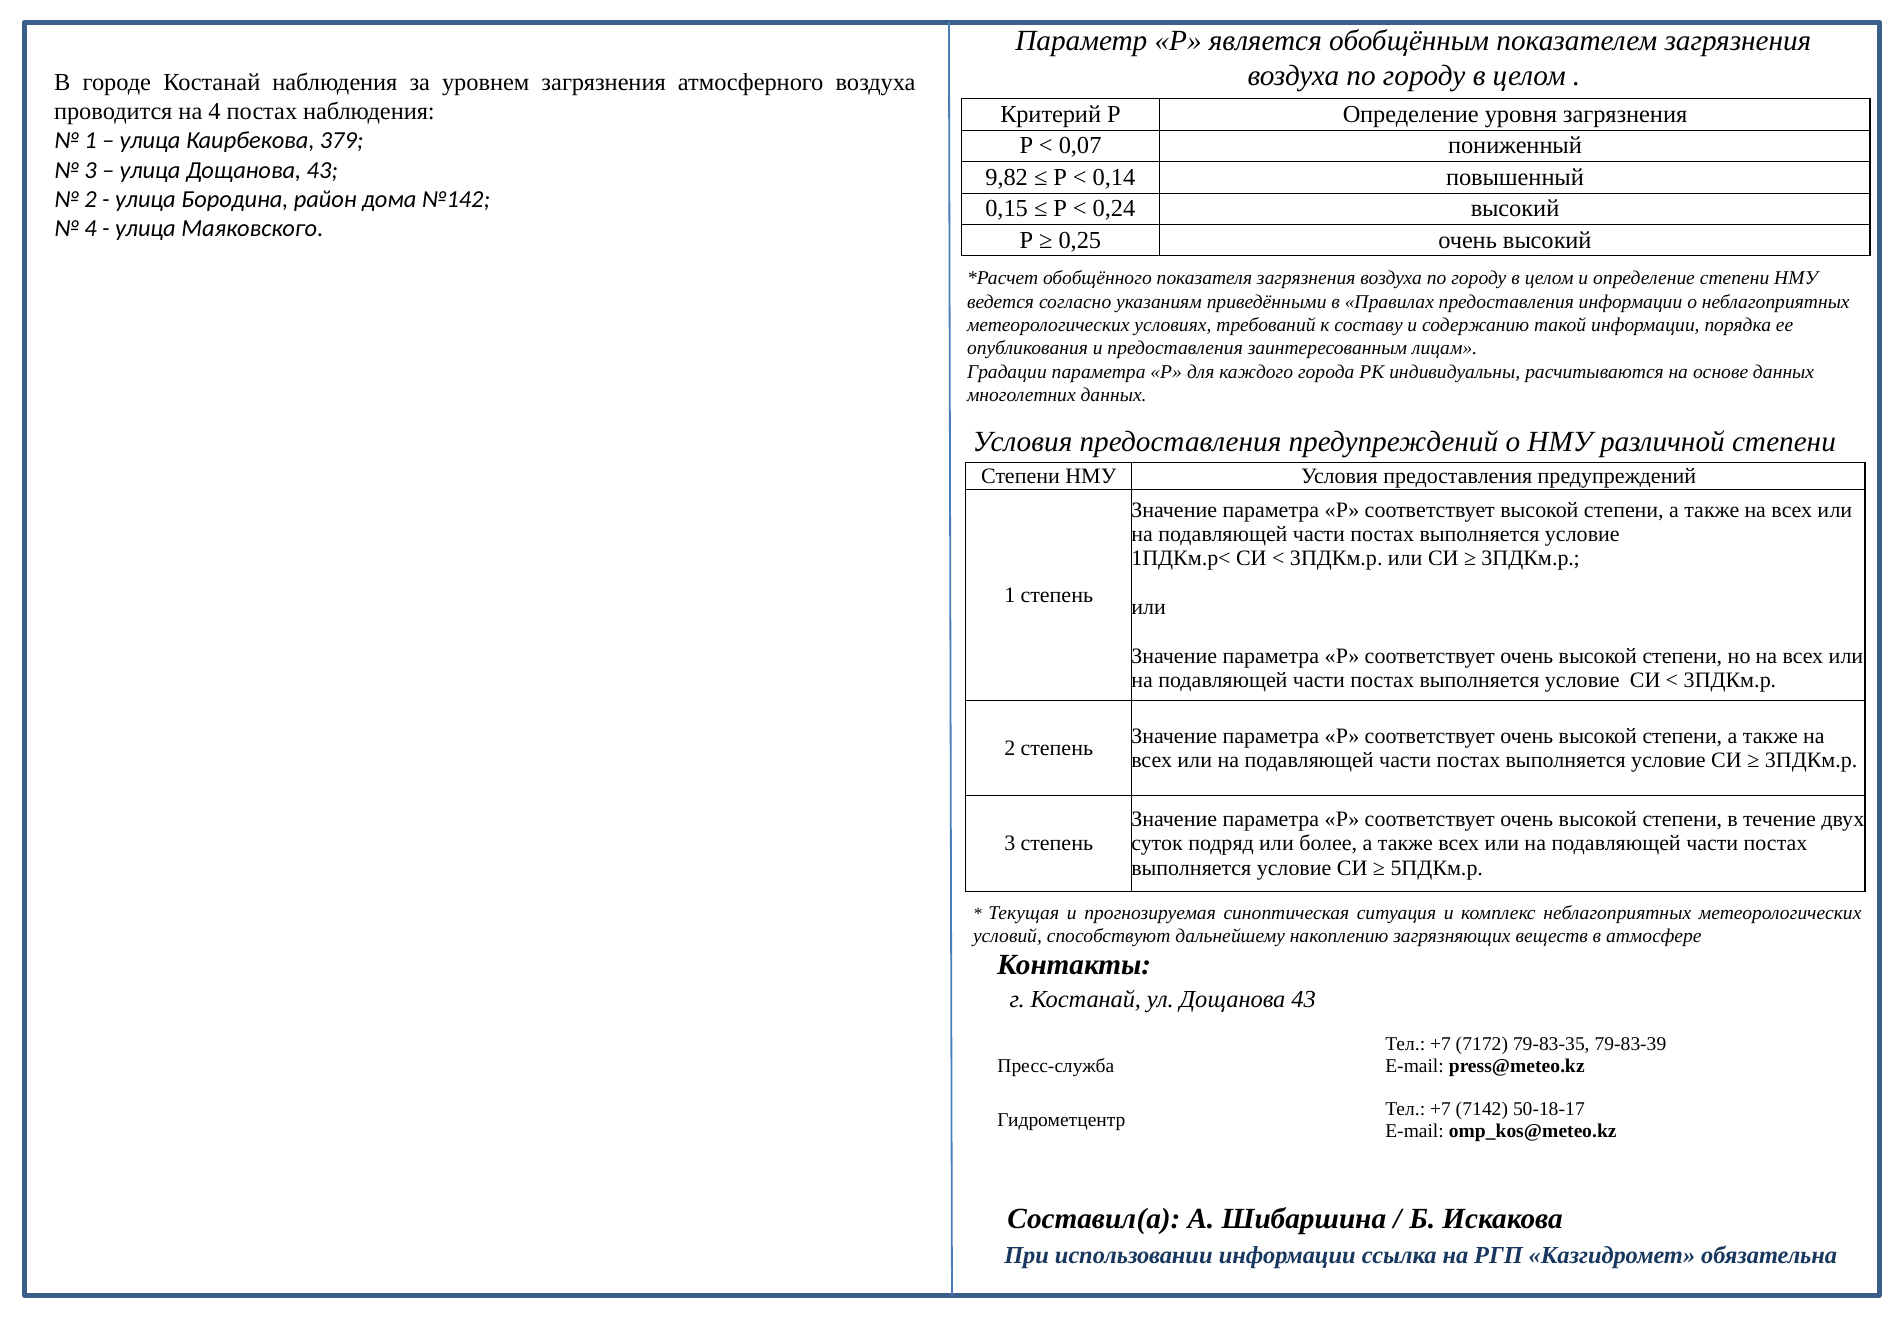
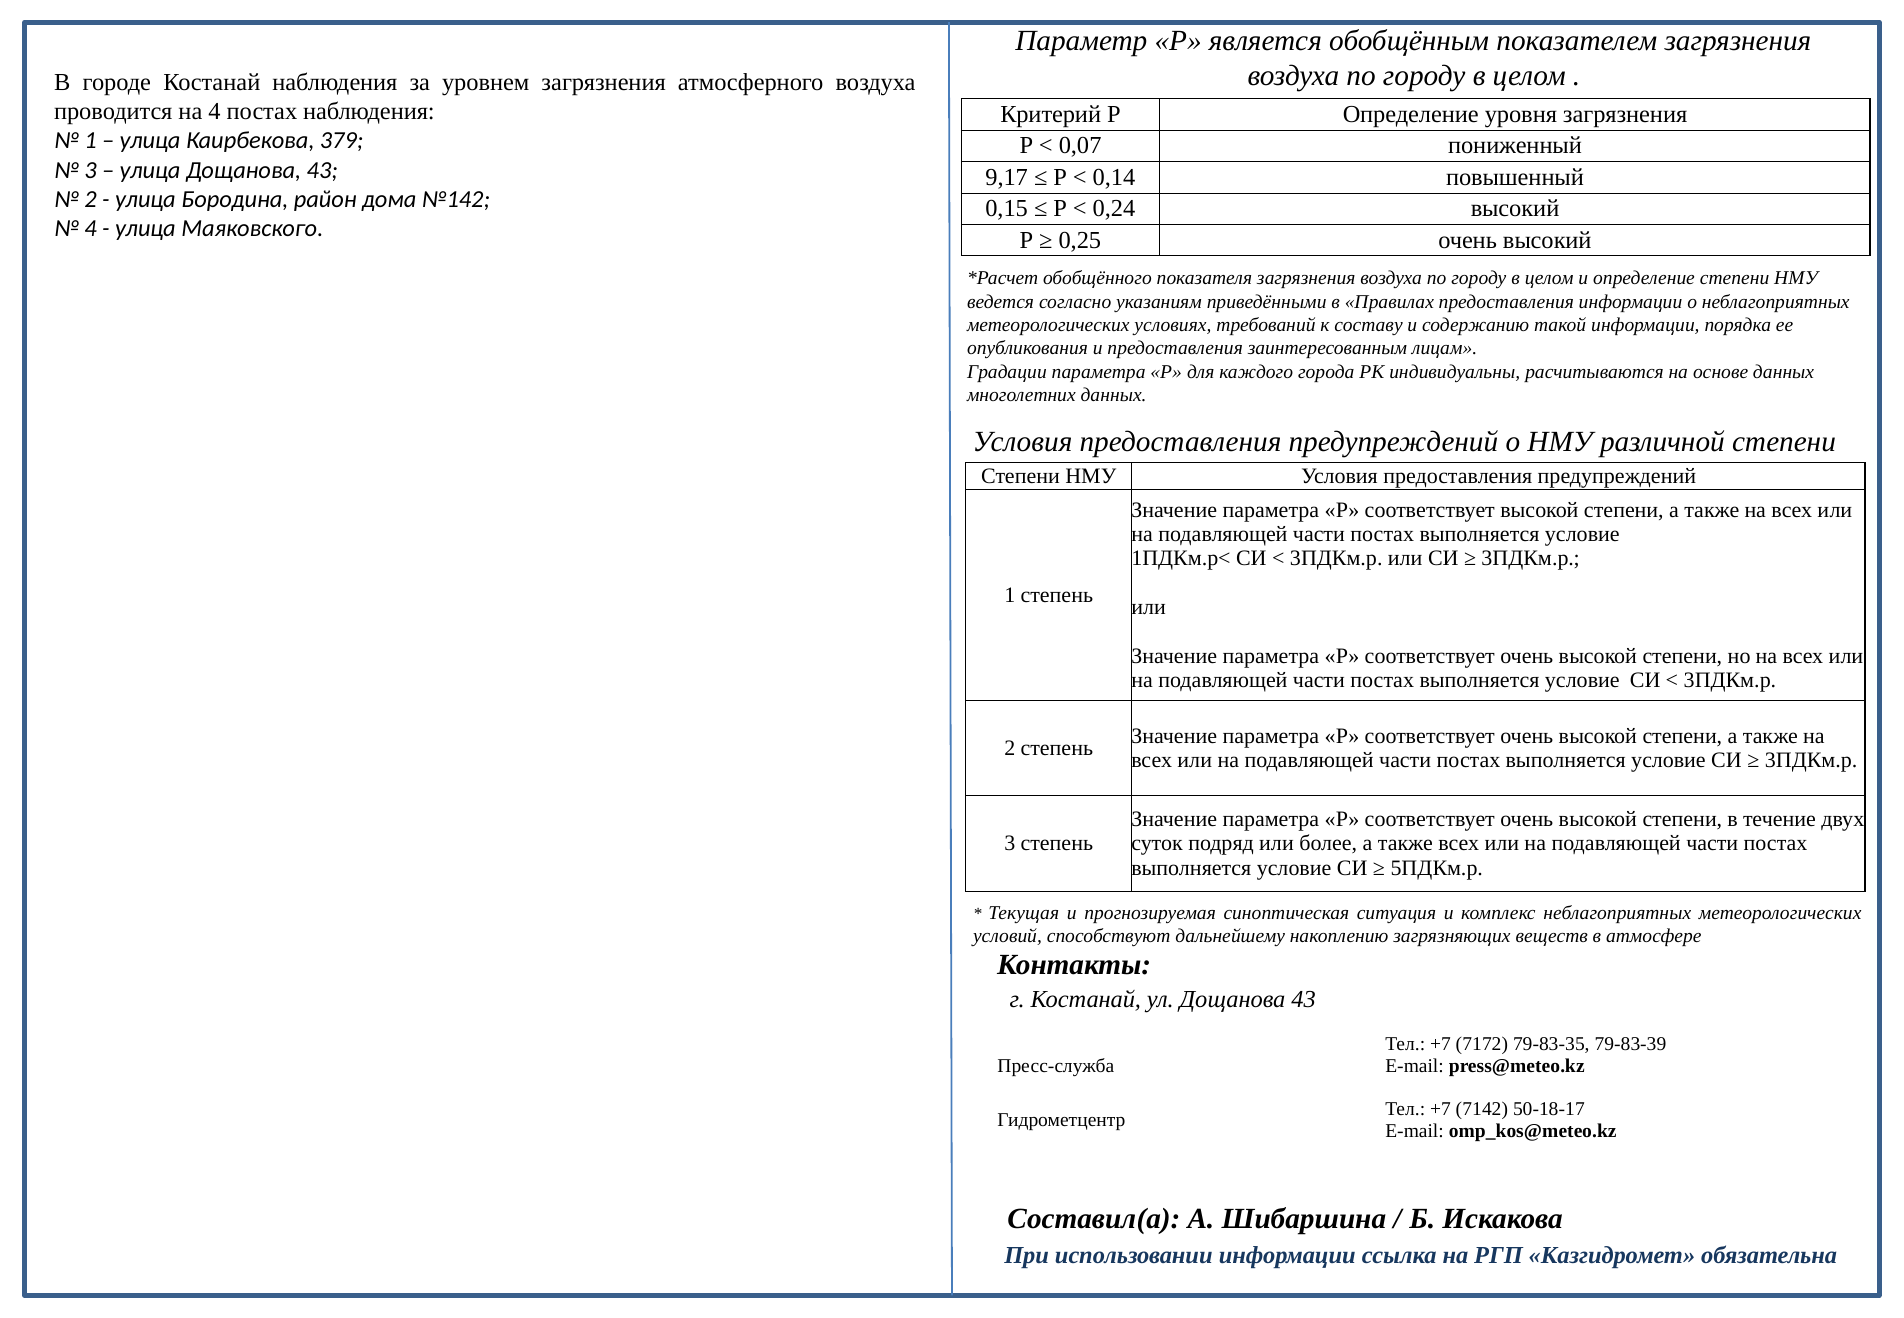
9,82: 9,82 -> 9,17
